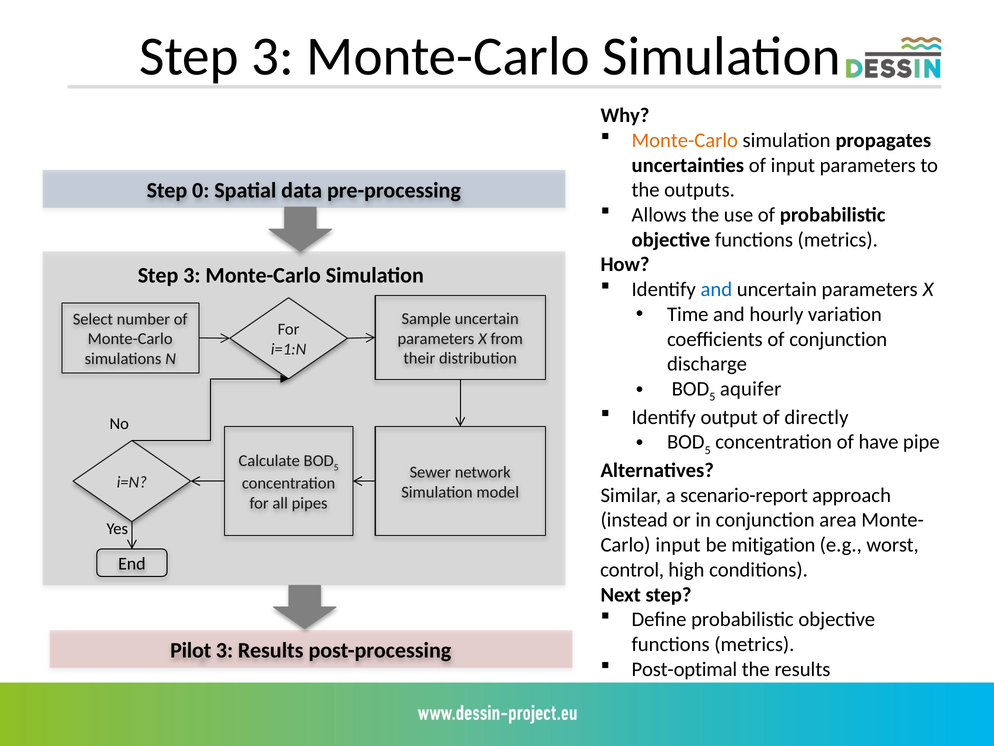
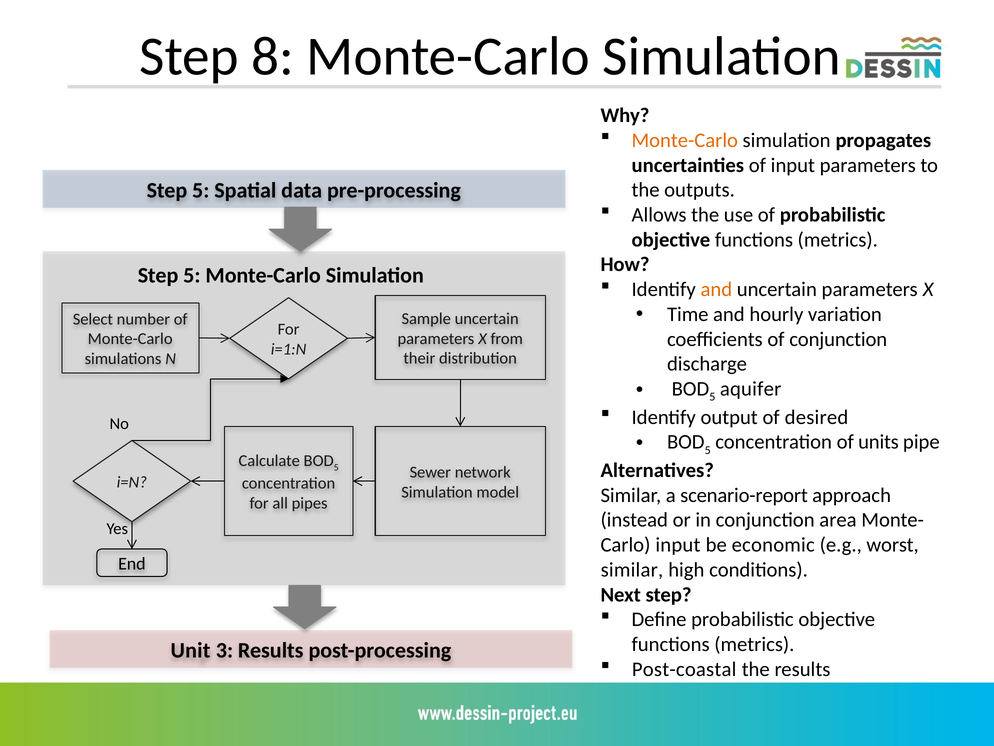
3 at (273, 56): 3 -> 8
0 at (201, 190): 0 -> 5
3 at (192, 275): 3 -> 5
and at (716, 289) colour: blue -> orange
directly: directly -> desired
have: have -> units
mitigation: mitigation -> economic
control at (632, 569): control -> similar
Pilot: Pilot -> Unit
Post-optimal: Post-optimal -> Post-coastal
